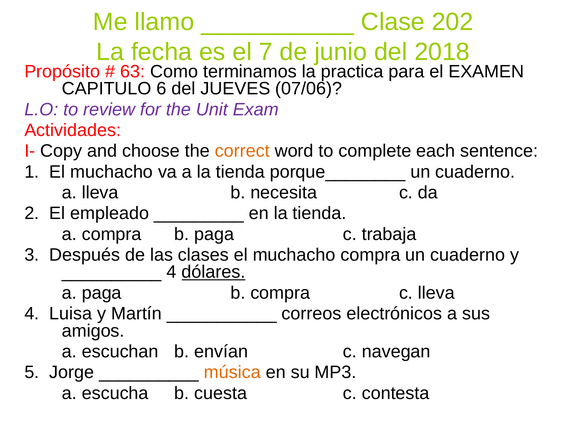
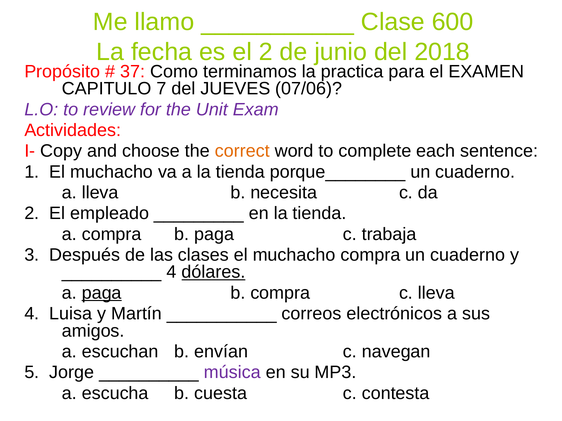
202: 202 -> 600
el 7: 7 -> 2
63: 63 -> 37
6: 6 -> 7
paga at (102, 293) underline: none -> present
música colour: orange -> purple
